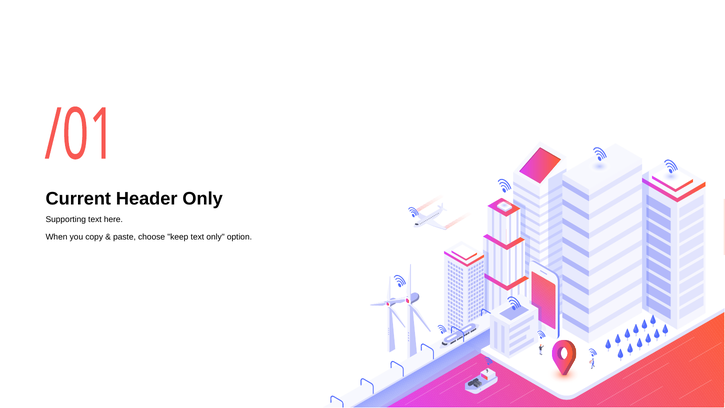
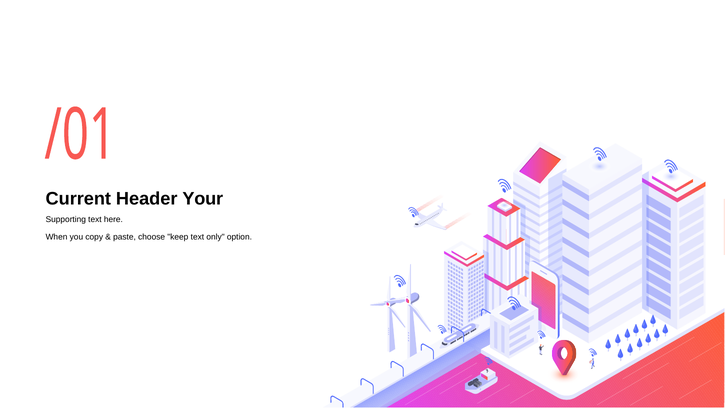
Header Only: Only -> Your
